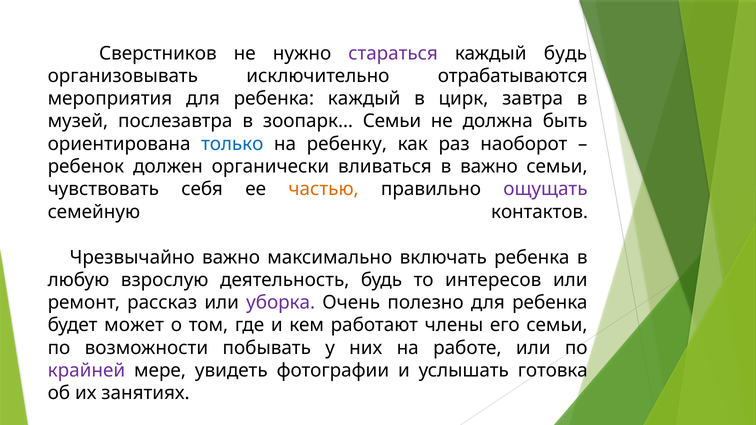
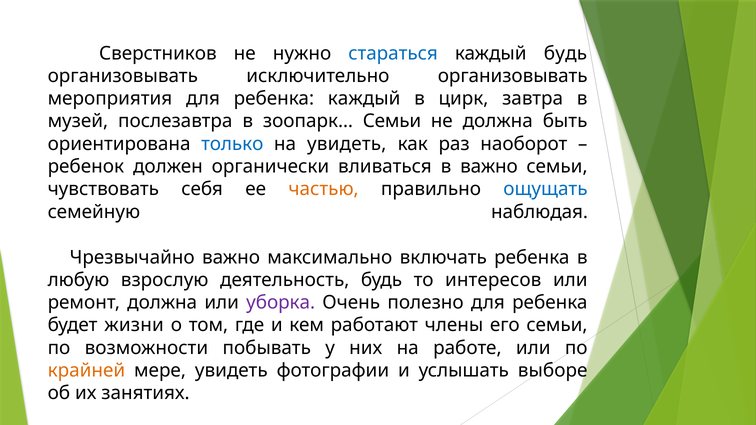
стараться colour: purple -> blue
исключительно отрабатываются: отрабатываются -> организовывать
на ребенку: ребенку -> увидеть
ощущать colour: purple -> blue
контактов: контактов -> наблюдая
ремонт рассказ: рассказ -> должна
может: может -> жизни
крайней colour: purple -> orange
готовка: готовка -> выборе
